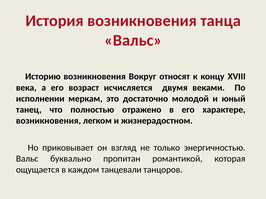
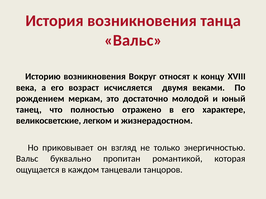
исполнении: исполнении -> рождением
возникновения at (48, 121): возникновения -> великосветские
